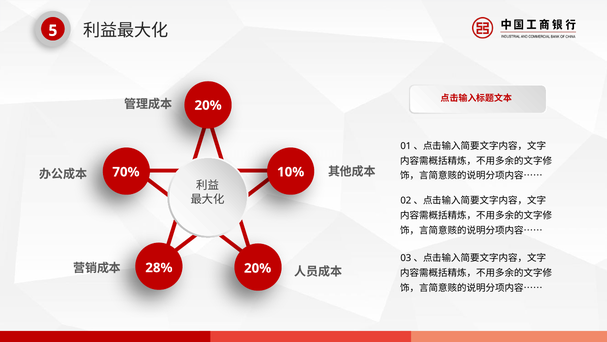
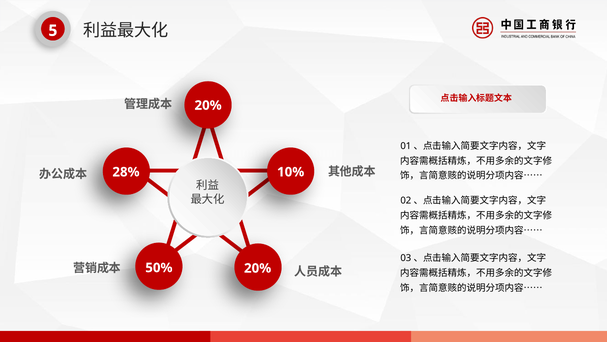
70%: 70% -> 28%
28%: 28% -> 50%
